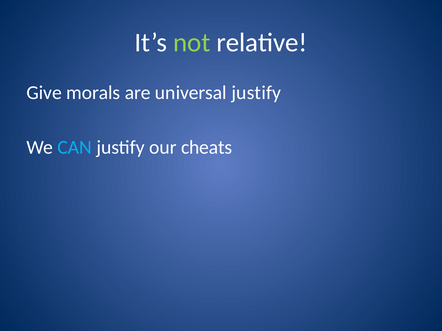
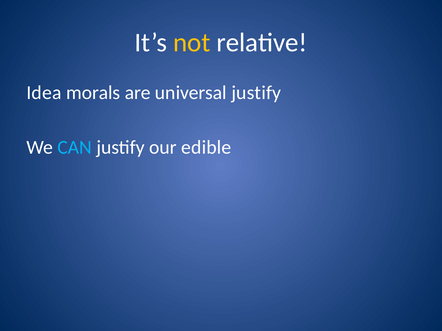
not colour: light green -> yellow
Give: Give -> Idea
cheats: cheats -> edible
